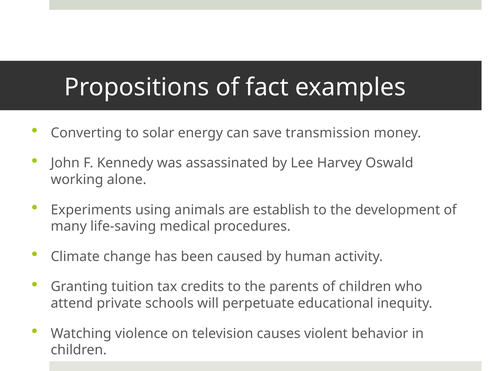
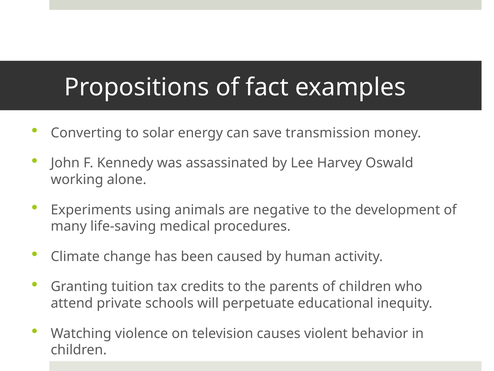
establish: establish -> negative
